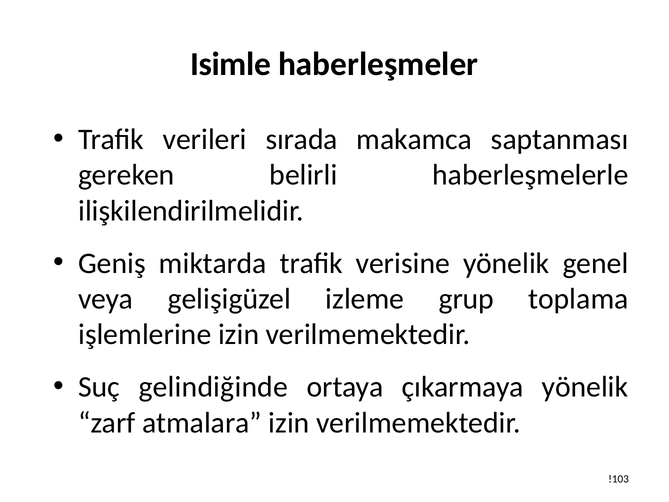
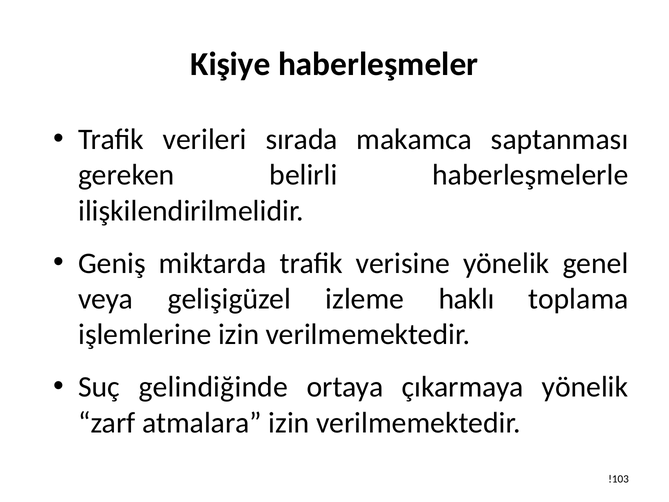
Isimle: Isimle -> Kişiye
grup: grup -> haklı
